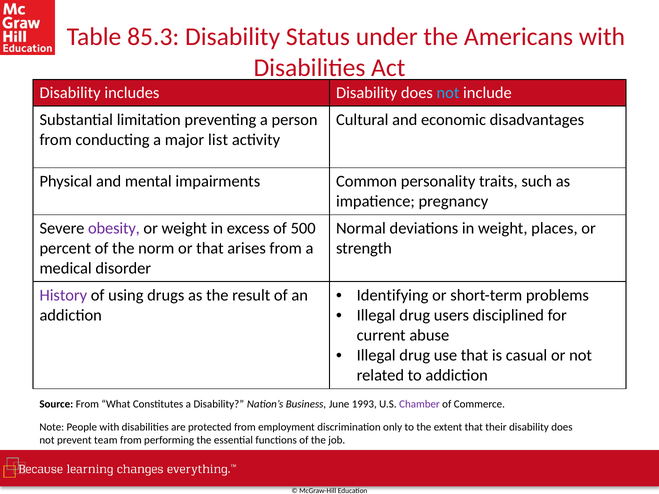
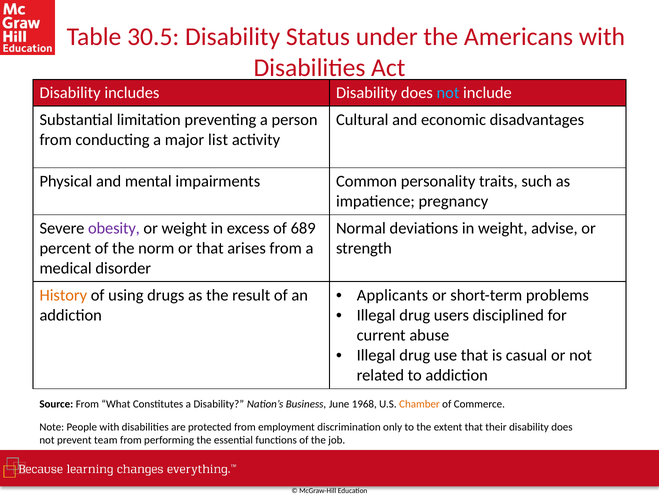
85.3: 85.3 -> 30.5
500: 500 -> 689
places: places -> advise
Identifying: Identifying -> Applicants
History colour: purple -> orange
1993: 1993 -> 1968
Chamber colour: purple -> orange
